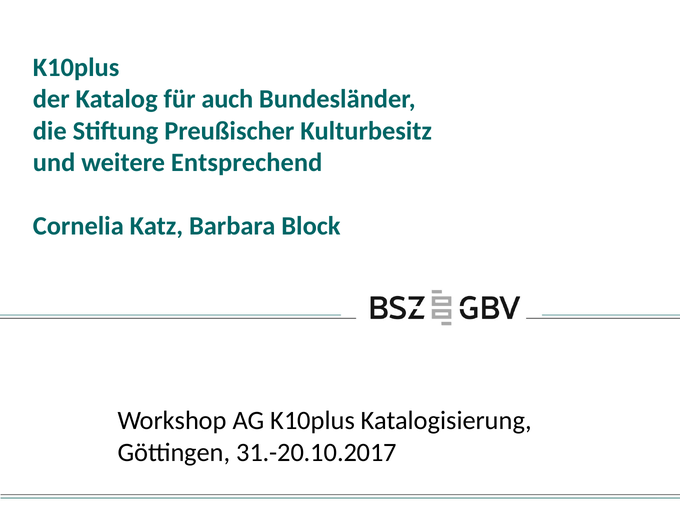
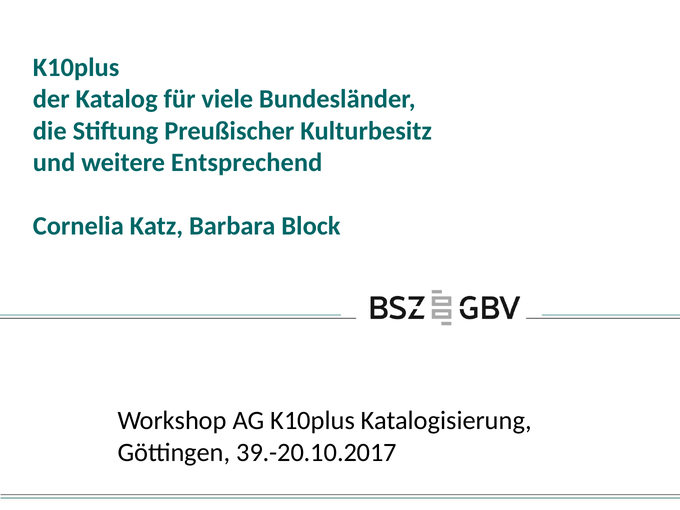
auch: auch -> viele
31.-20.10.2017: 31.-20.10.2017 -> 39.-20.10.2017
